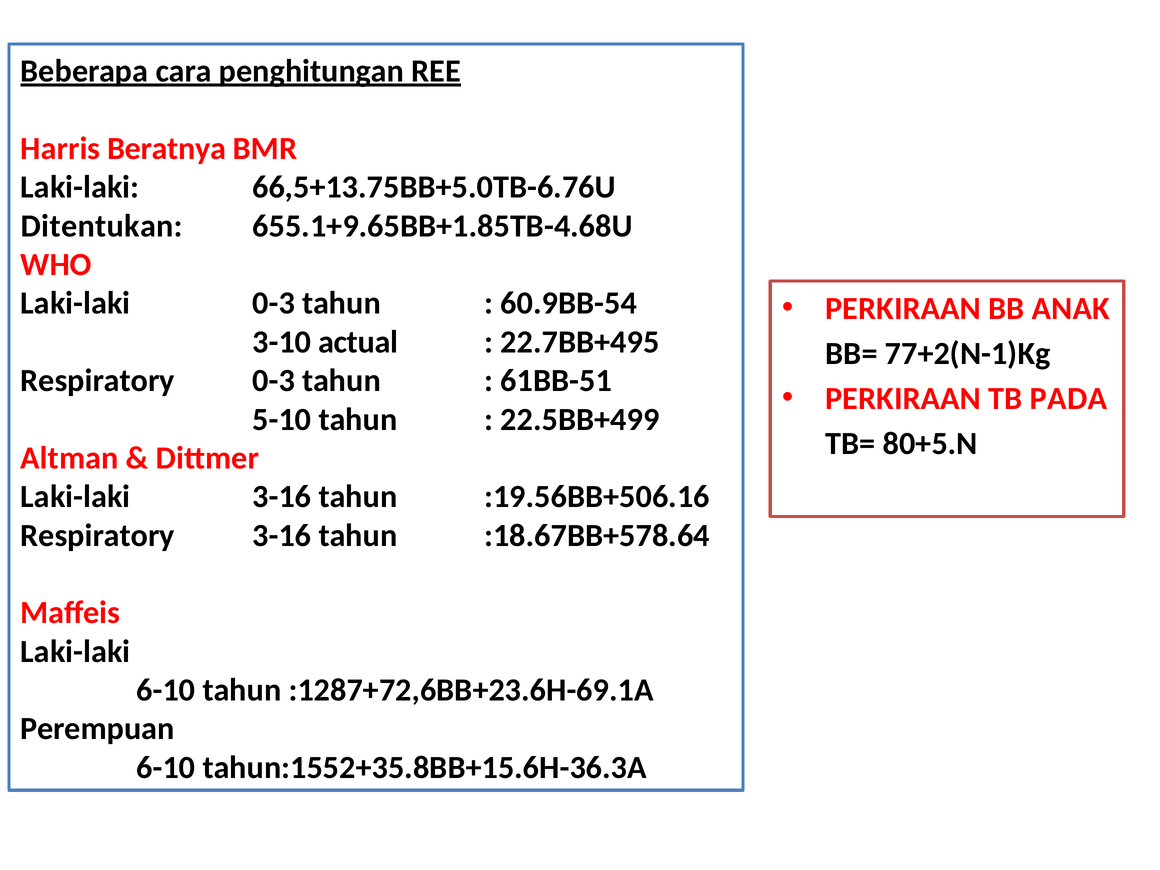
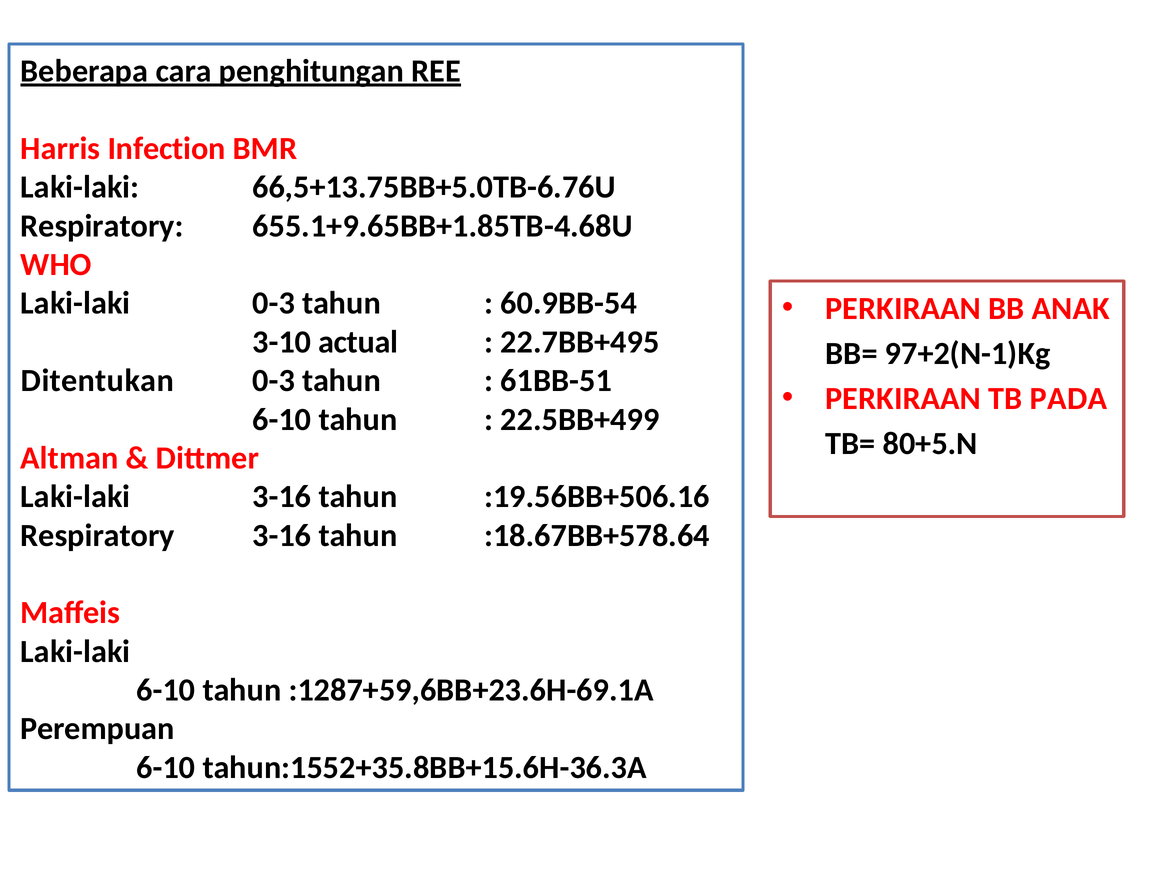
Beratnya: Beratnya -> Infection
Ditentukan at (102, 226): Ditentukan -> Respiratory
77+2(N-1)Kg: 77+2(N-1)Kg -> 97+2(N-1)Kg
Respiratory at (98, 381): Respiratory -> Ditentukan
5-10 at (282, 419): 5-10 -> 6-10
:1287+72,6BB+23.6H-69.1A: :1287+72,6BB+23.6H-69.1A -> :1287+59,6BB+23.6H-69.1A
